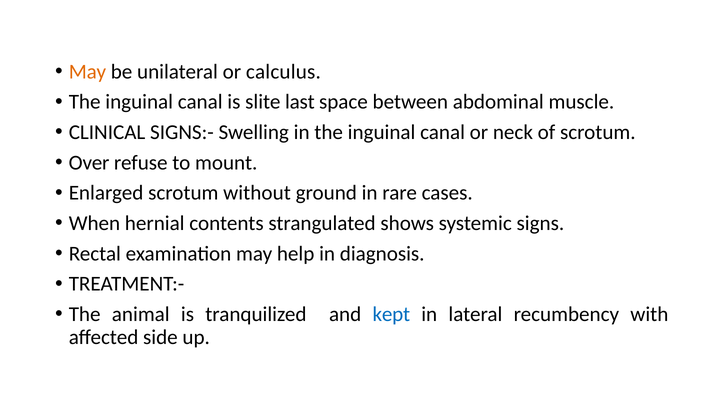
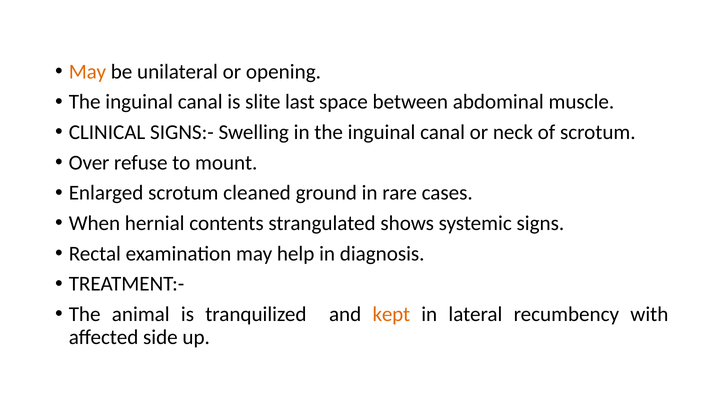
calculus: calculus -> opening
without: without -> cleaned
kept colour: blue -> orange
